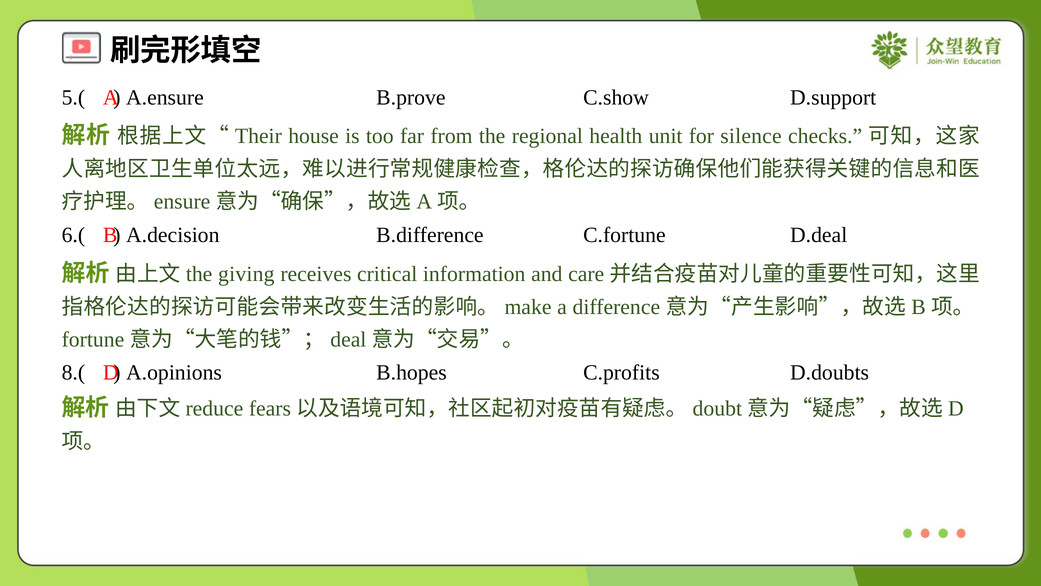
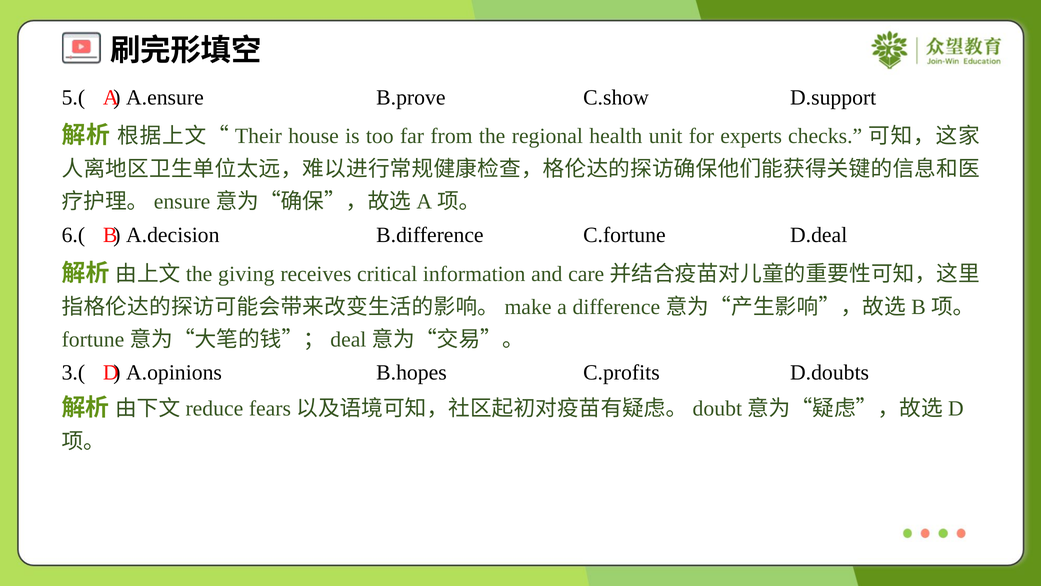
silence: silence -> experts
8.(: 8.( -> 3.(
